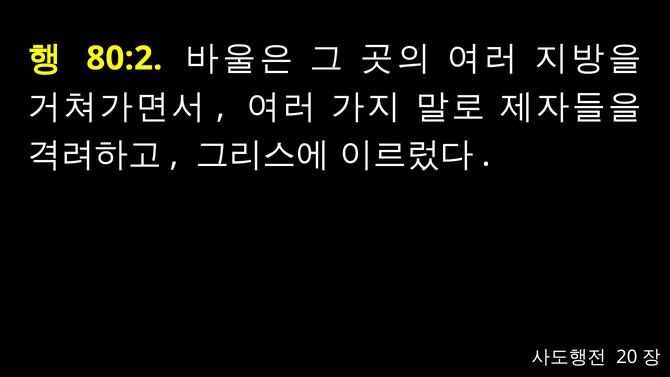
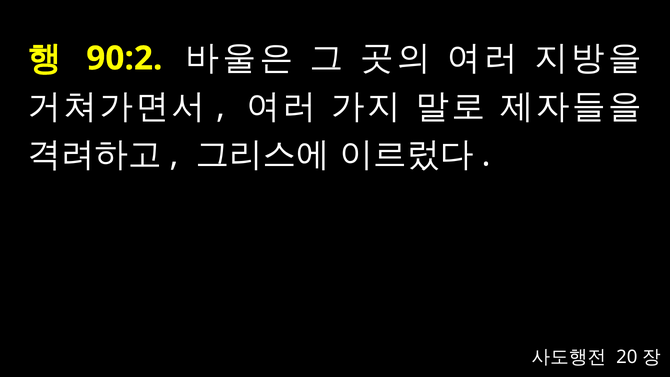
80:2: 80:2 -> 90:2
